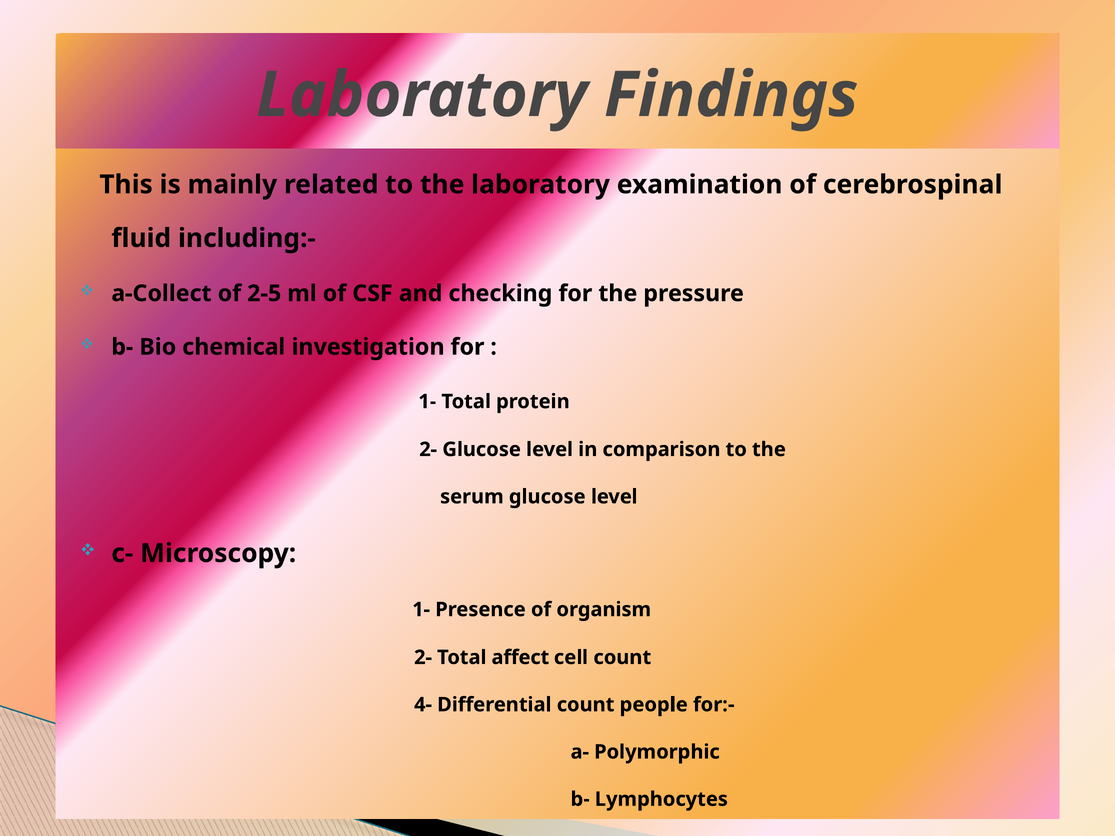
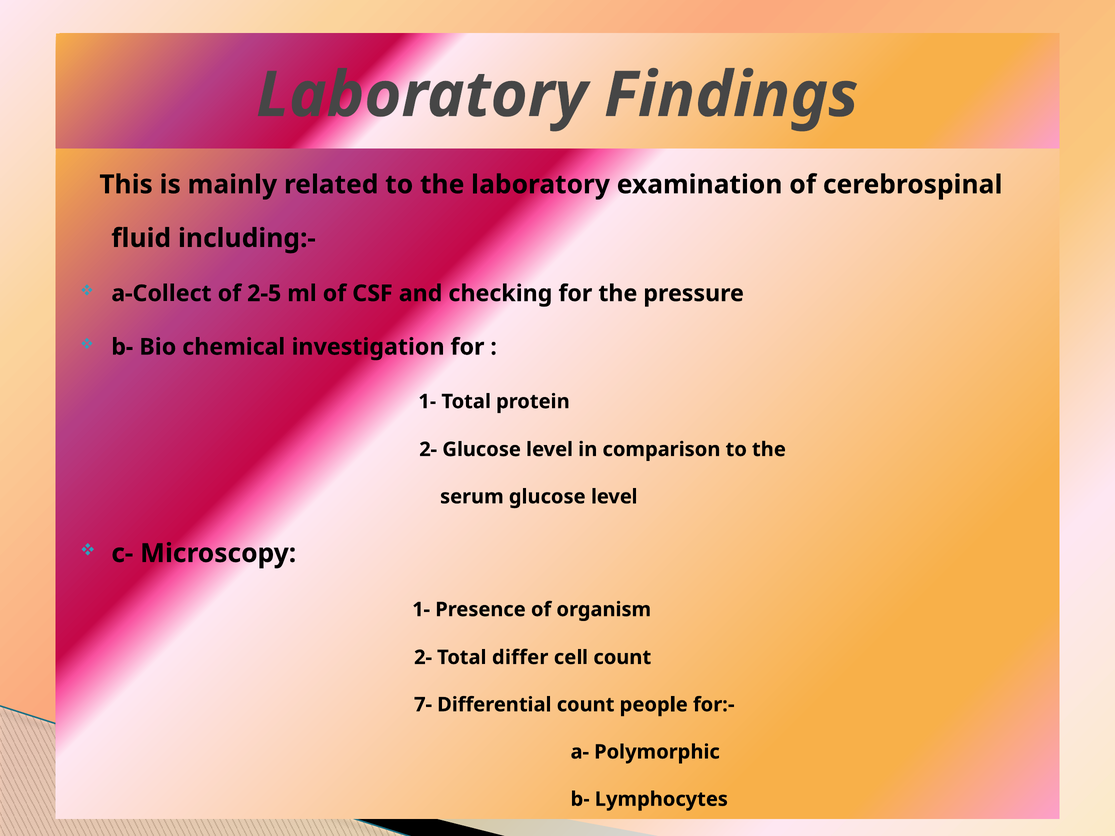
affect: affect -> differ
4-: 4- -> 7-
